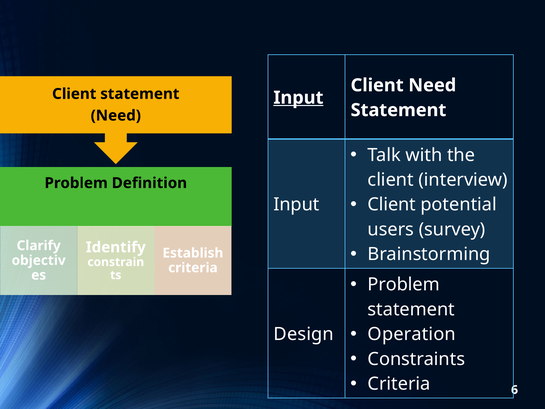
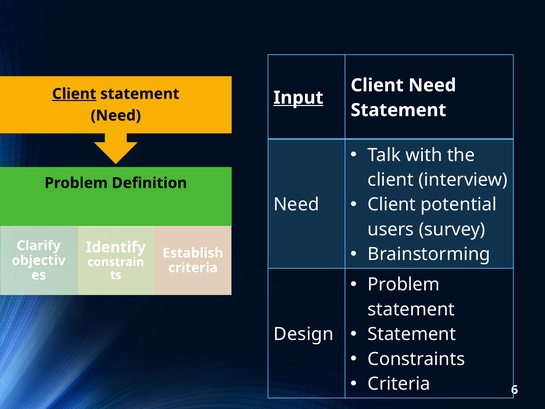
Client at (74, 94) underline: none -> present
Input at (296, 205): Input -> Need
Operation at (412, 334): Operation -> Statement
